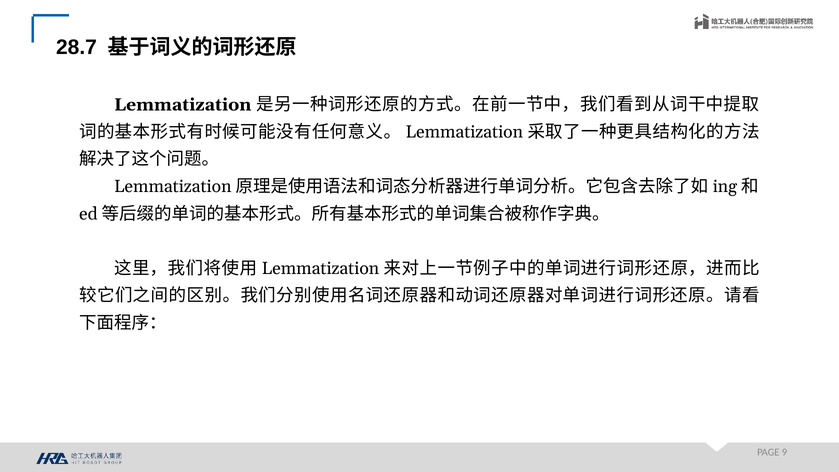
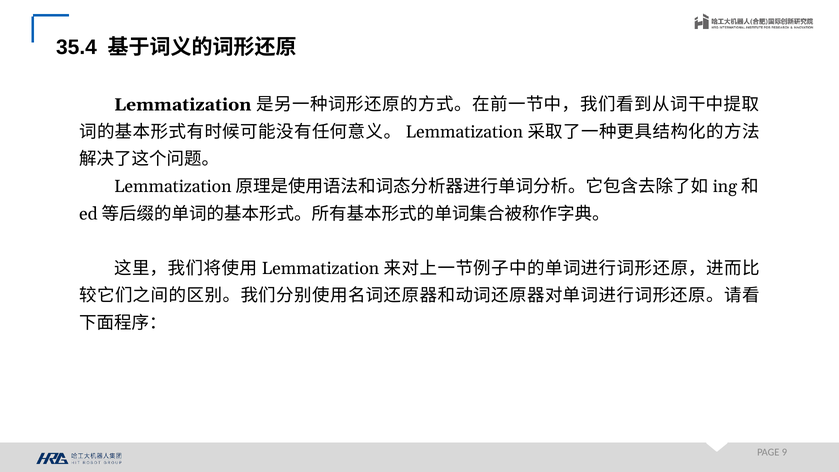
28.7: 28.7 -> 35.4
